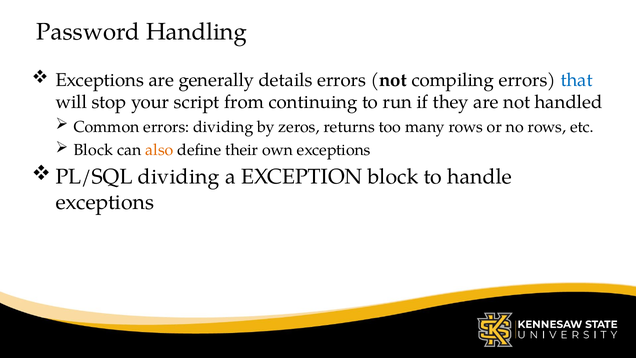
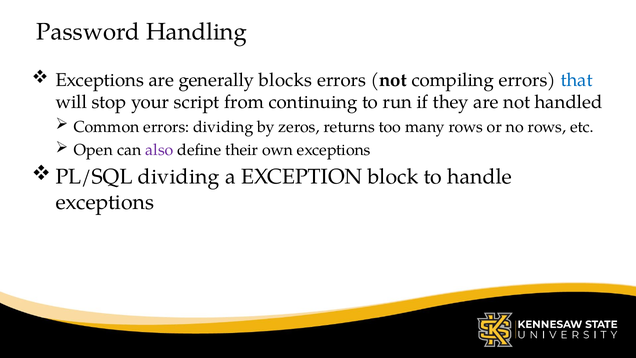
details: details -> blocks
Block at (93, 150): Block -> Open
also colour: orange -> purple
